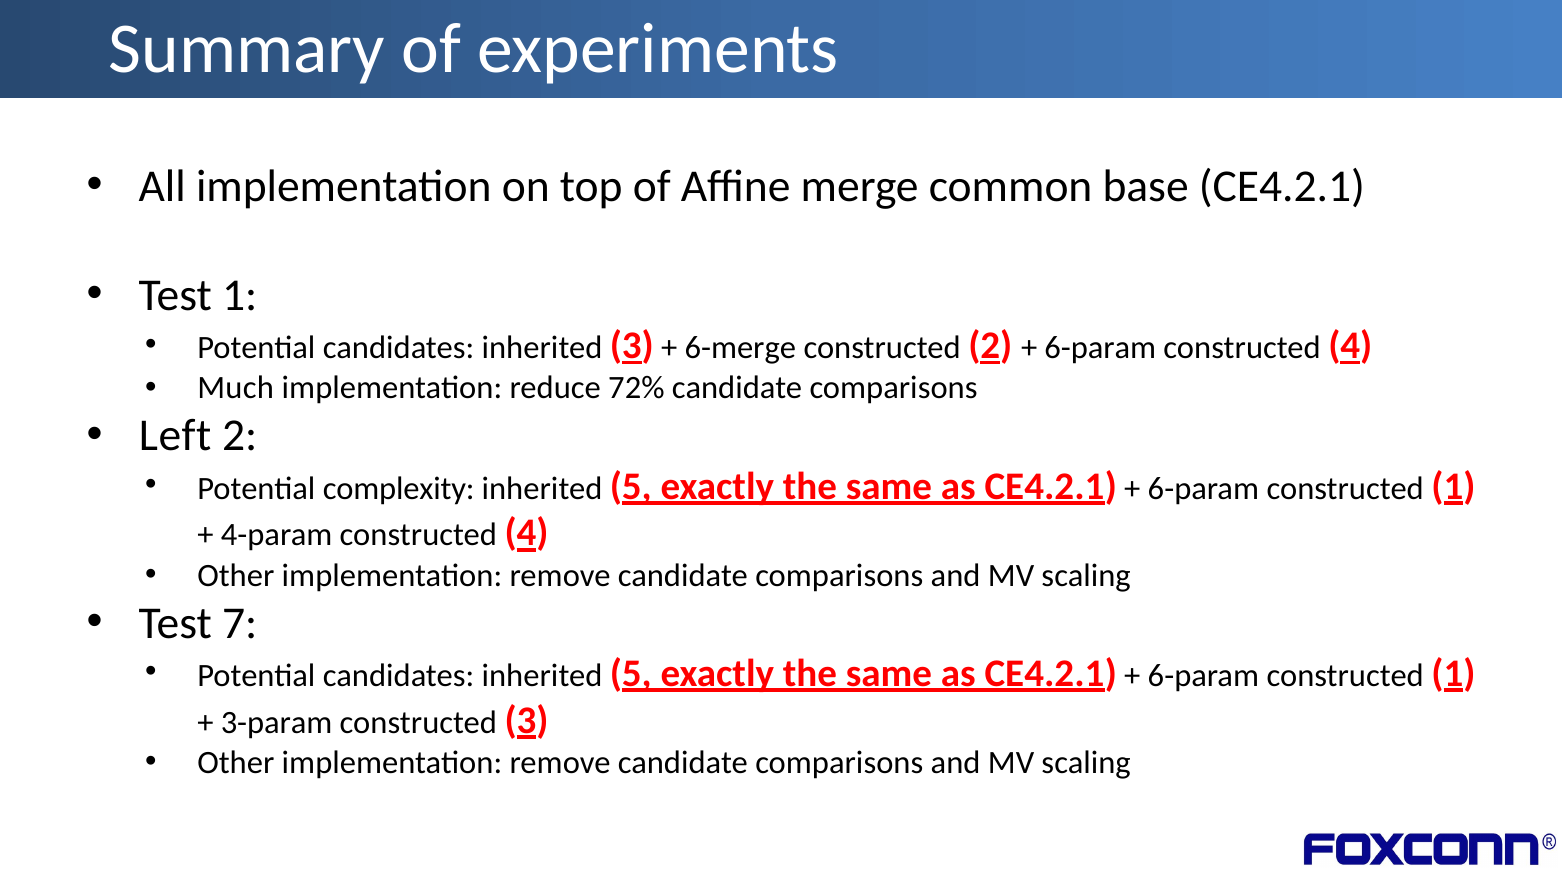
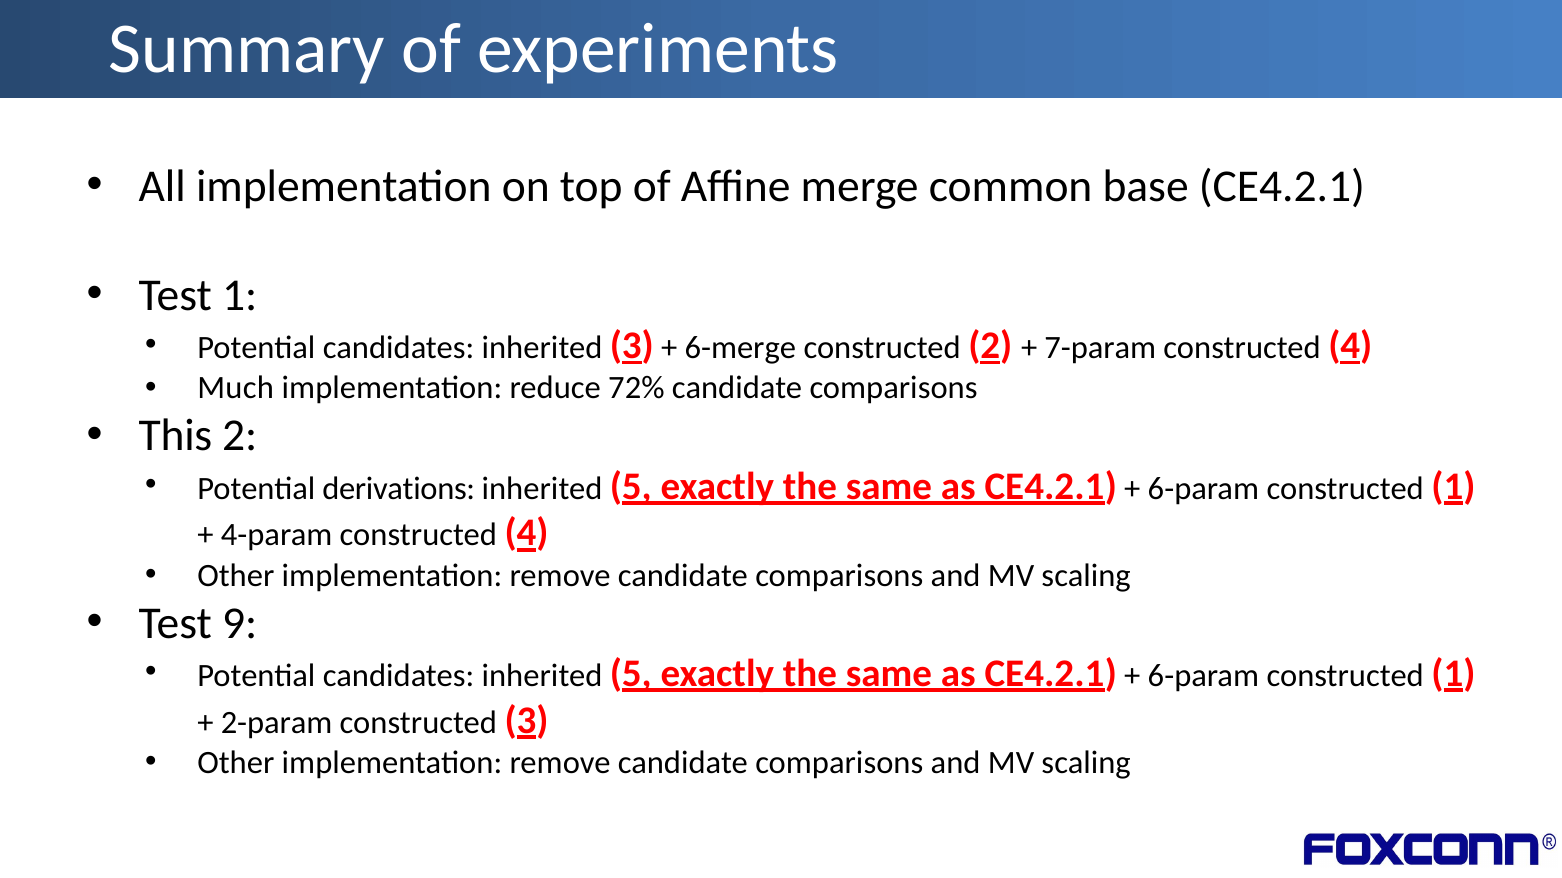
6-param at (1100, 348): 6-param -> 7-param
Left: Left -> This
complexity: complexity -> derivations
7: 7 -> 9
3-param: 3-param -> 2-param
